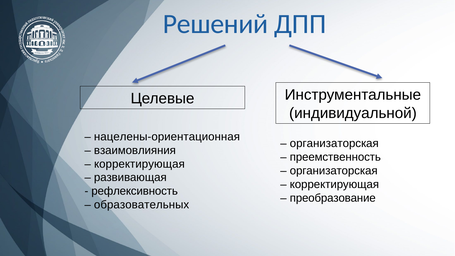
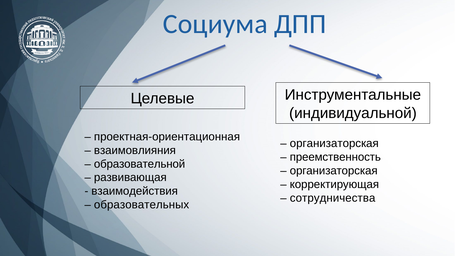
Решений: Решений -> Социума
нацелены-ориентационная: нацелены-ориентационная -> проектная-ориентационная
корректирующая at (139, 164): корректирующая -> образовательной
рефлексивность: рефлексивность -> взаимодействия
преобразование: преобразование -> сотрудничества
